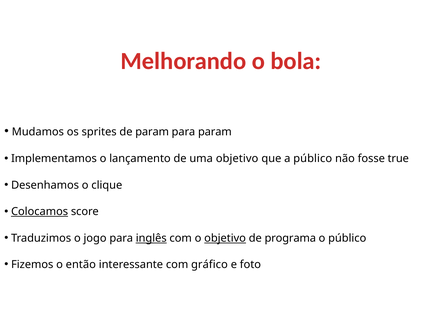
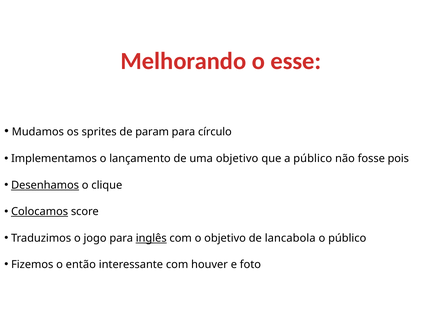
bola: bola -> esse
para param: param -> círculo
true: true -> pois
Desenhamos underline: none -> present
objetivo at (225, 238) underline: present -> none
programa: programa -> lancabola
gráfico: gráfico -> houver
